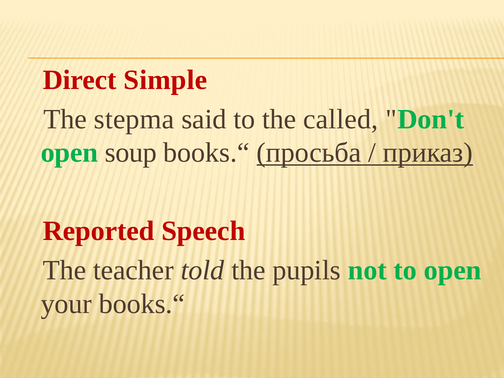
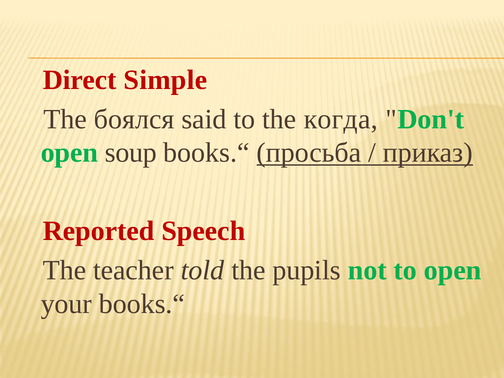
stepma: stepma -> боялся
called: called -> когда
